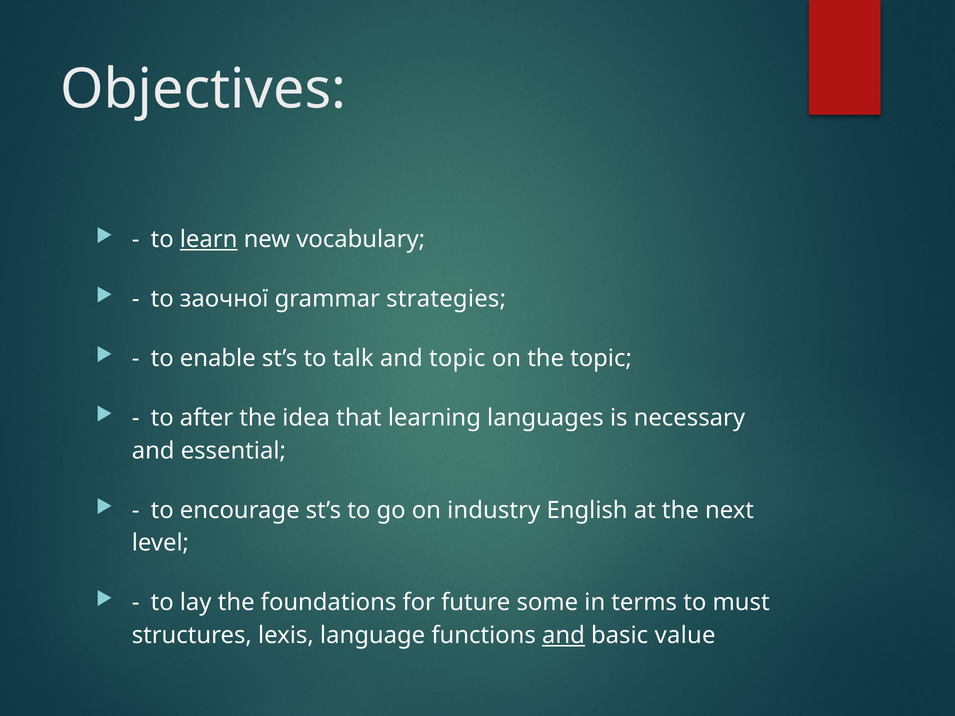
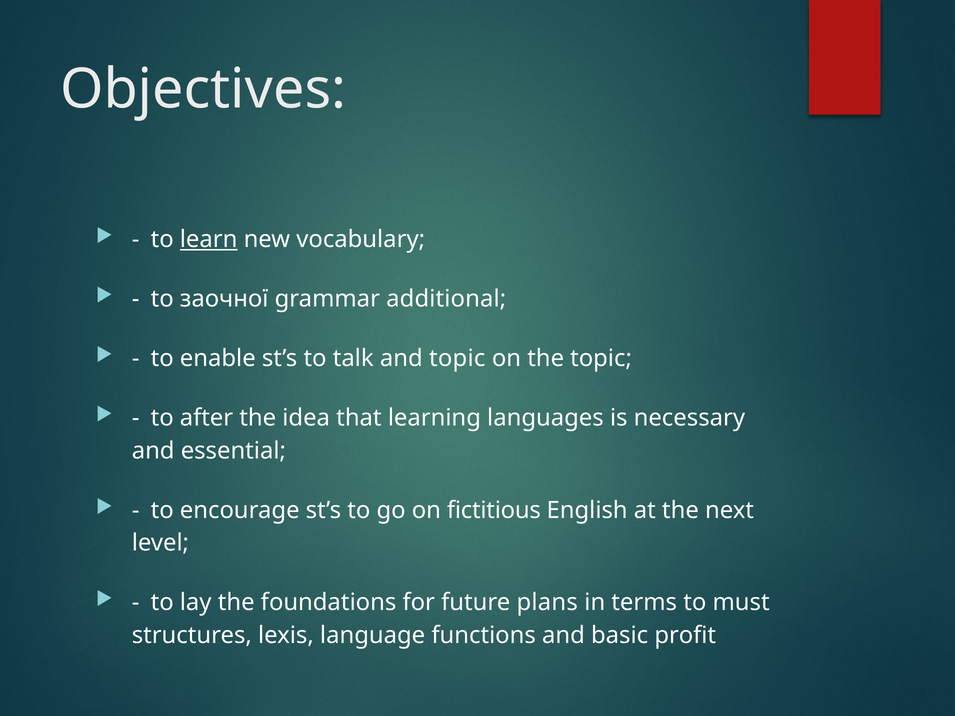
strategies: strategies -> additional
industry: industry -> fictitious
some: some -> plans
and at (563, 636) underline: present -> none
value: value -> profit
